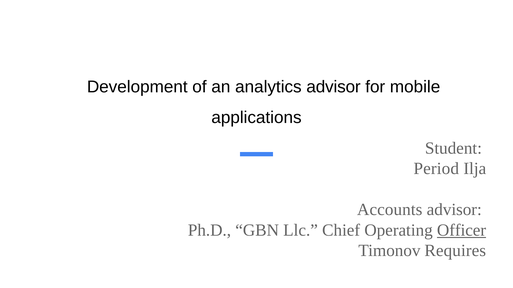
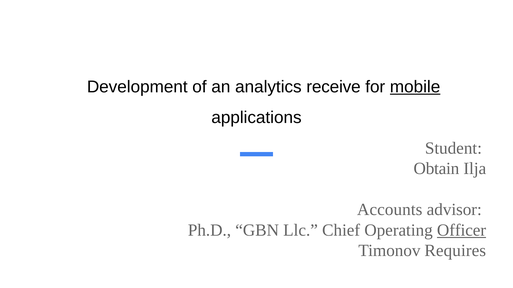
analytics advisor: advisor -> receive
mobile underline: none -> present
Period: Period -> Obtain
